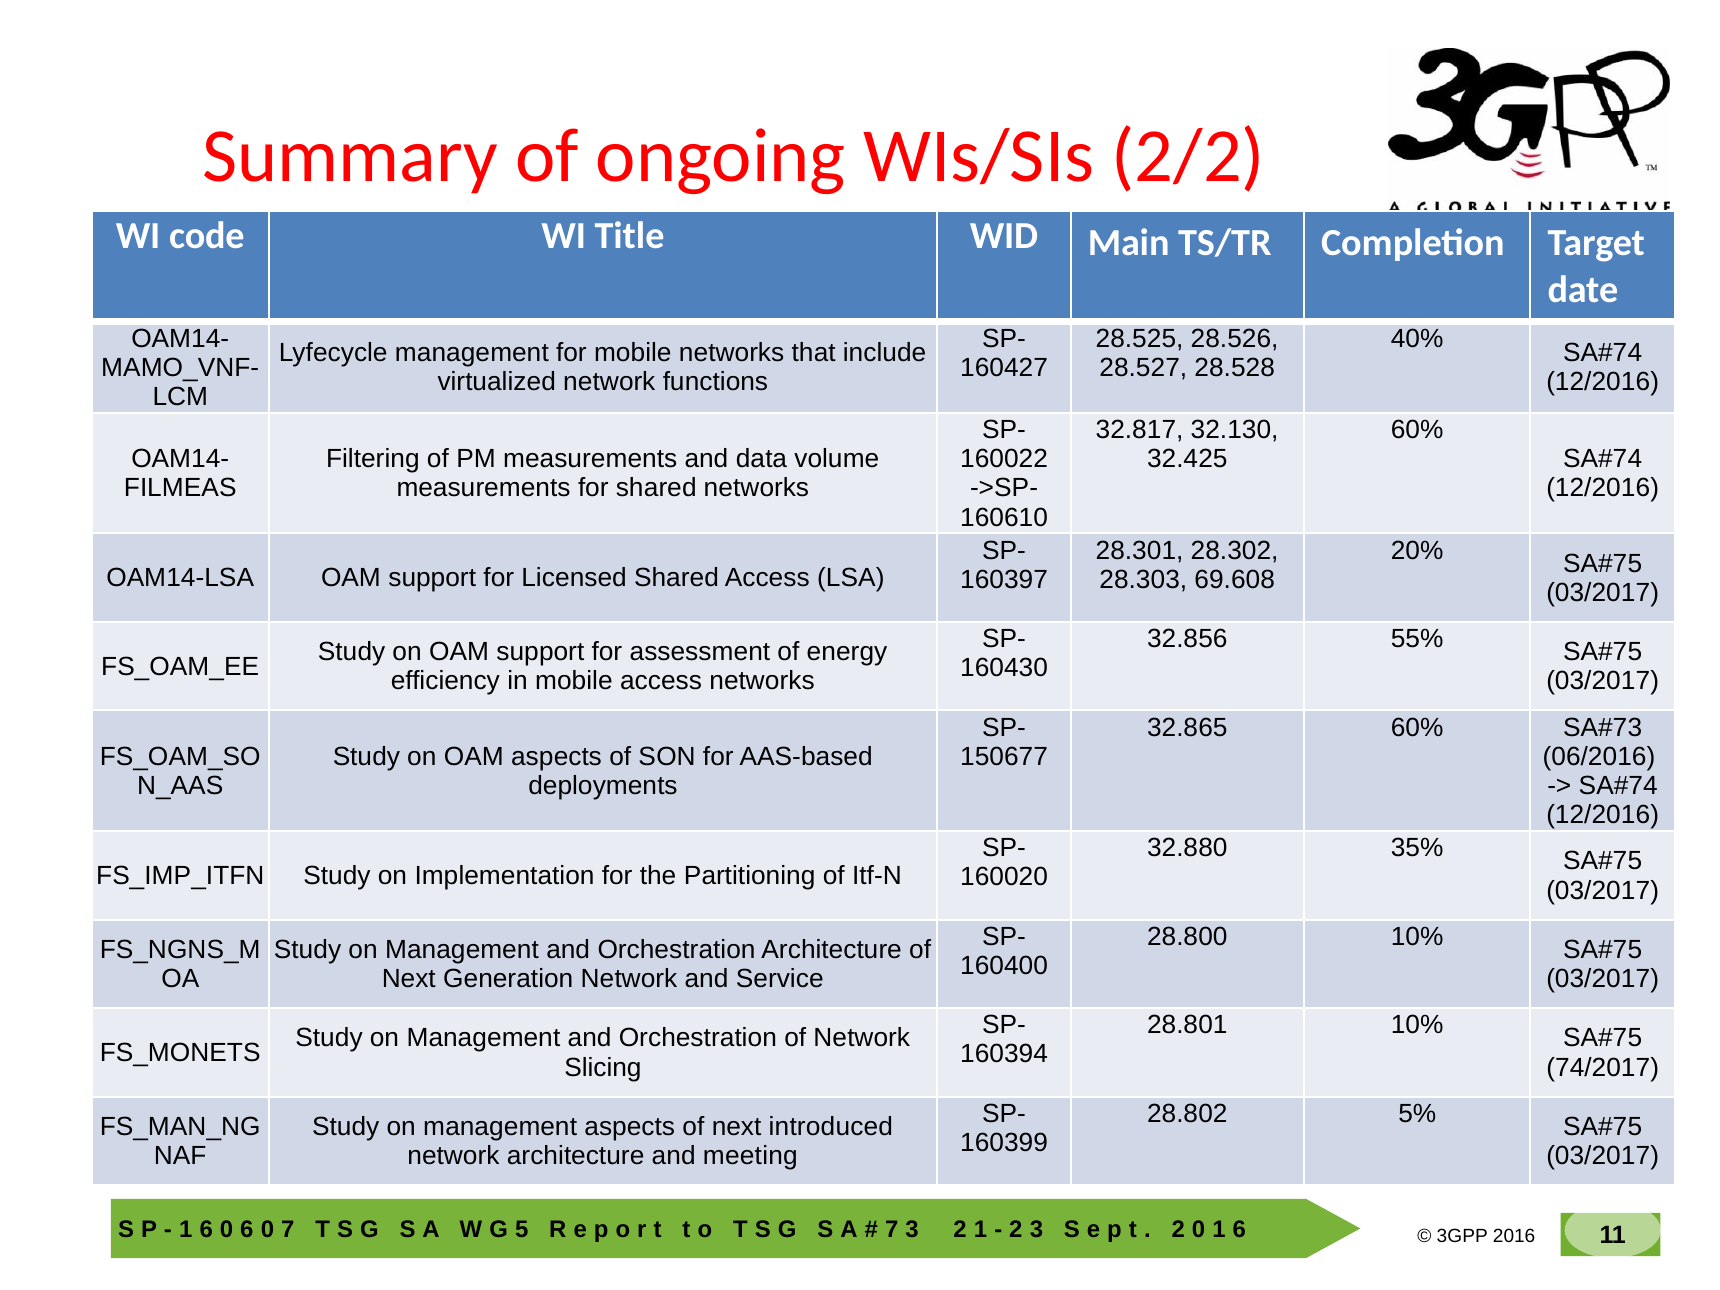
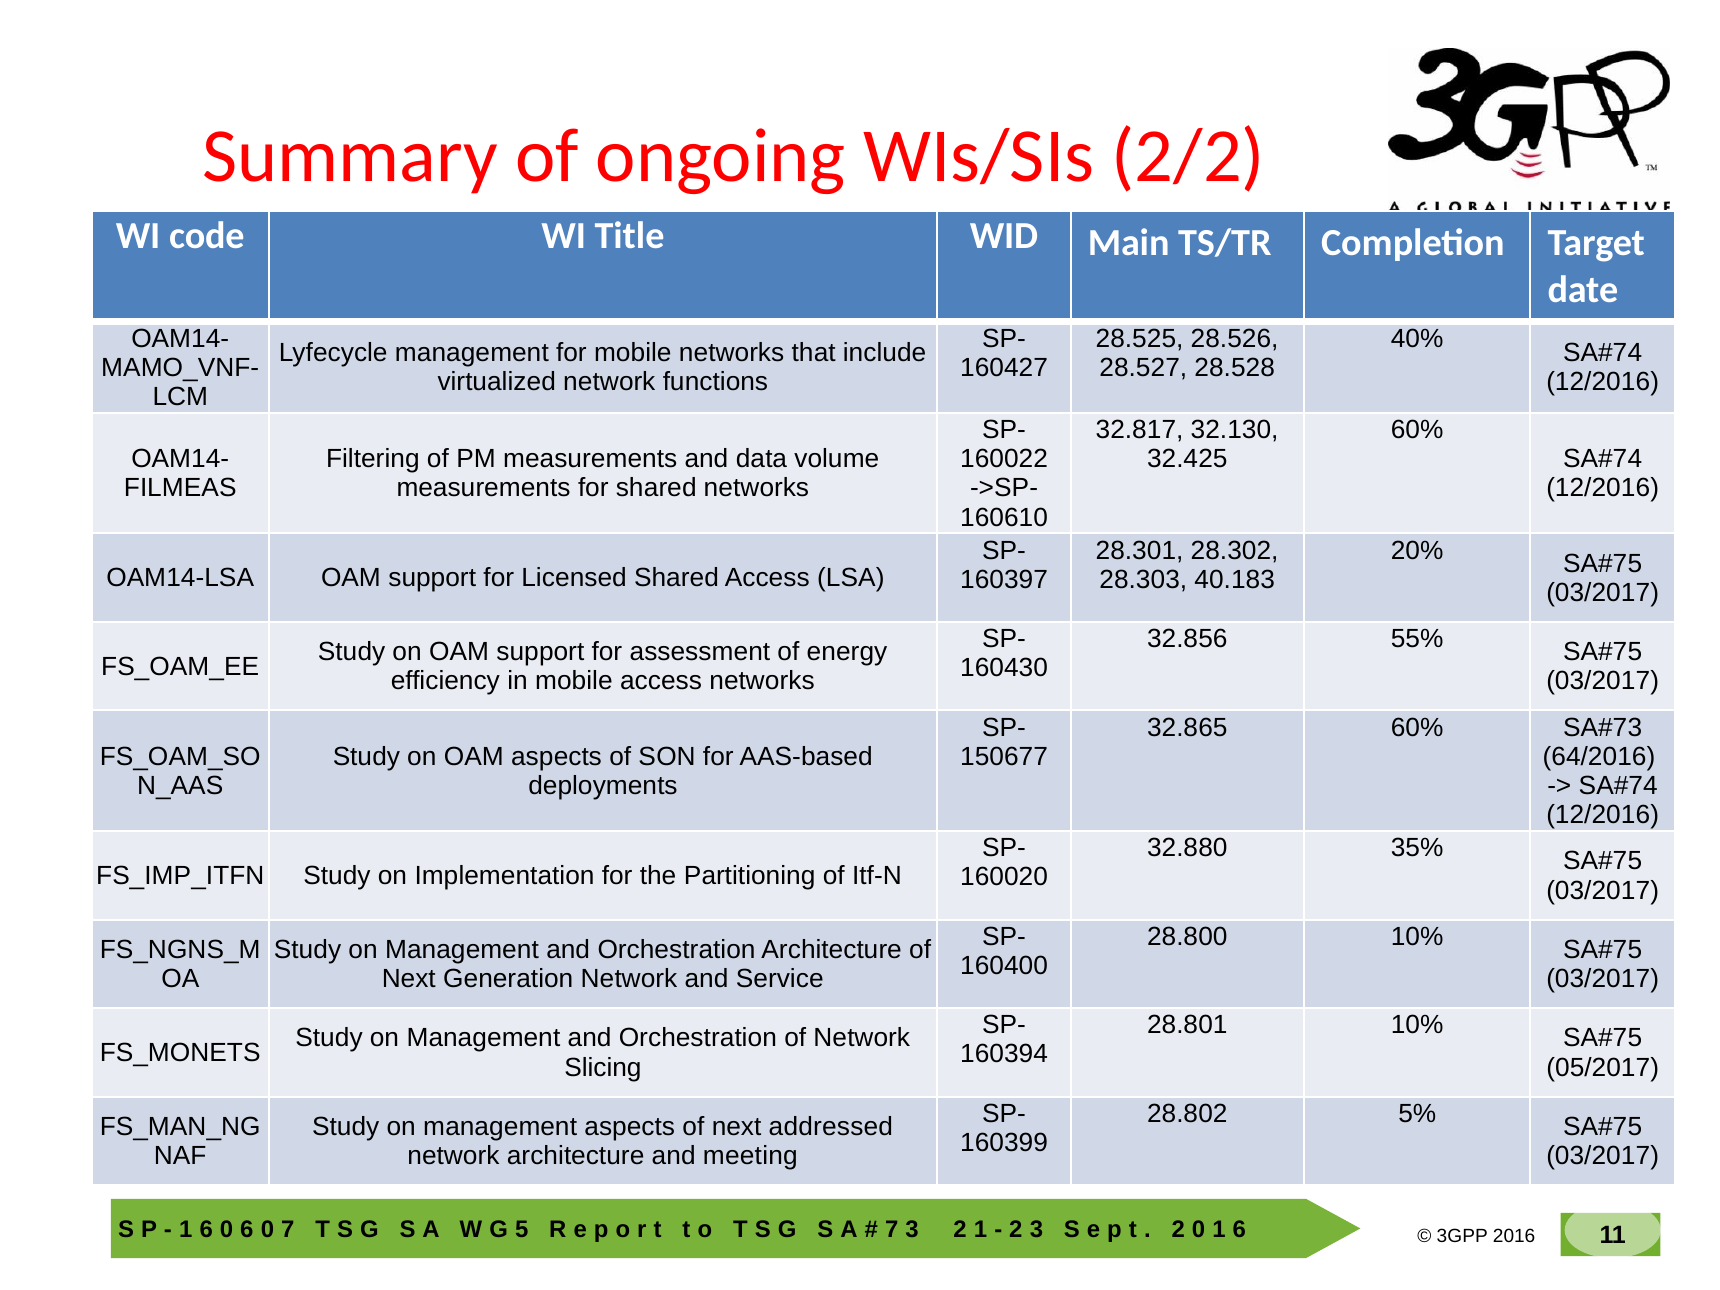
69.608: 69.608 -> 40.183
06/2016: 06/2016 -> 64/2016
74/2017: 74/2017 -> 05/2017
introduced: introduced -> addressed
